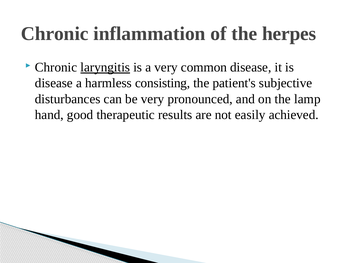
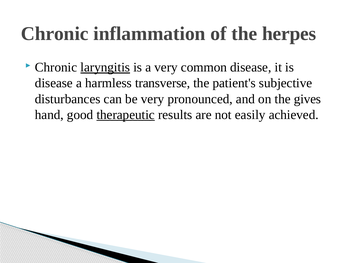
consisting: consisting -> transverse
lamp: lamp -> gives
therapeutic underline: none -> present
